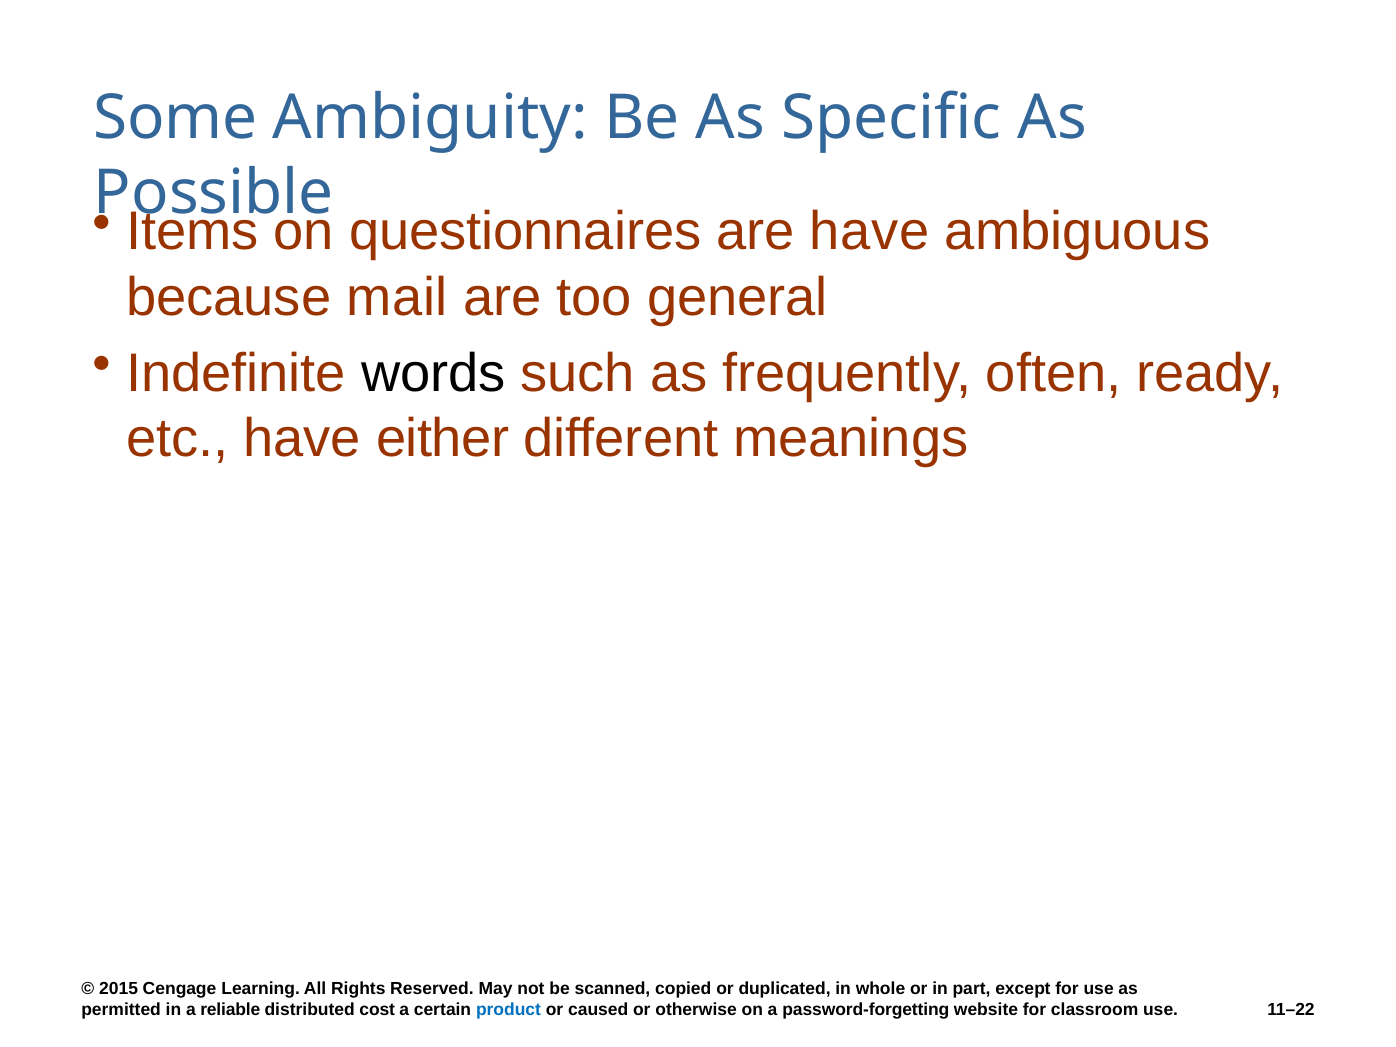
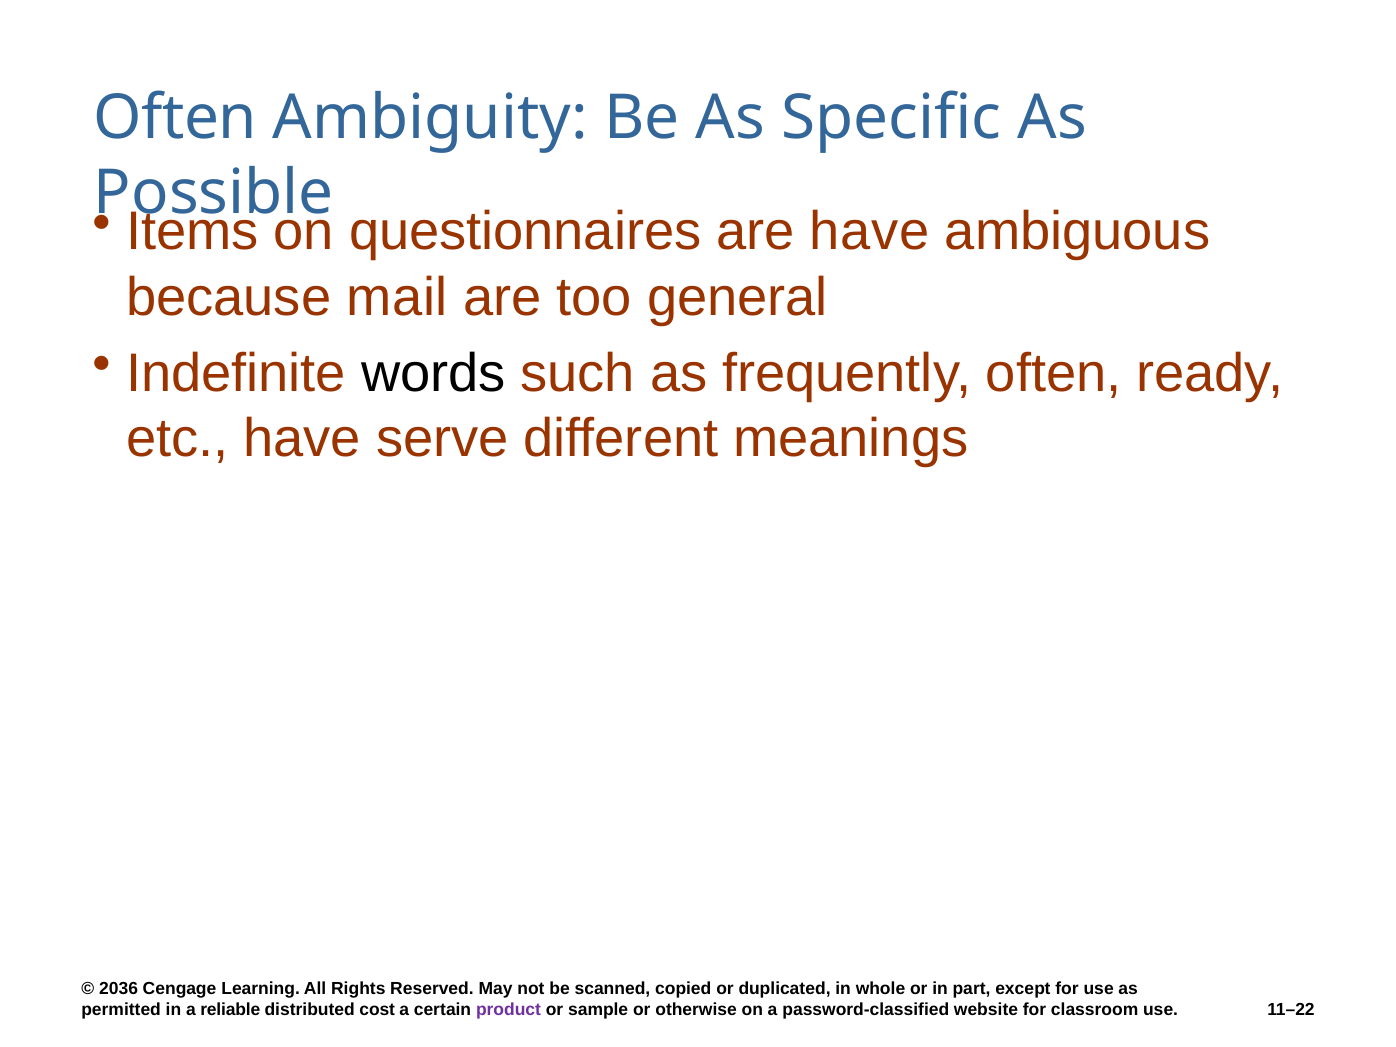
Some at (176, 118): Some -> Often
either: either -> serve
2015: 2015 -> 2036
product colour: blue -> purple
caused: caused -> sample
password-forgetting: password-forgetting -> password-classified
